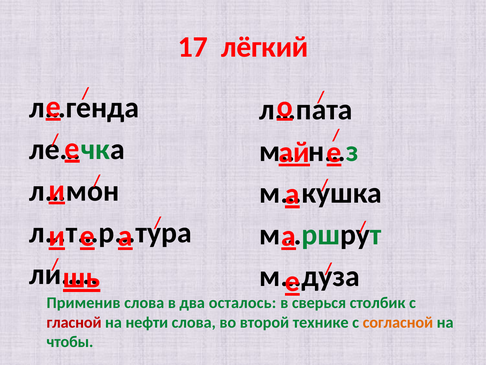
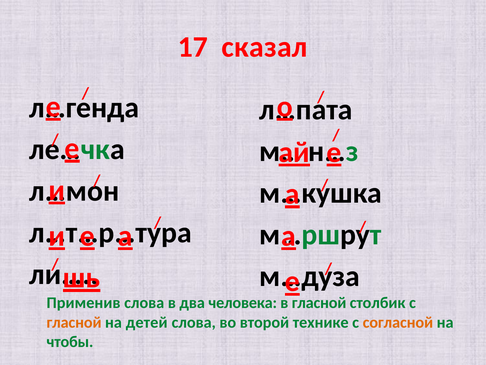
лёгкий: лёгкий -> сказал
осталось: осталось -> человека
в сверься: сверься -> гласной
гласной at (74, 322) colour: red -> orange
нефти: нефти -> детей
